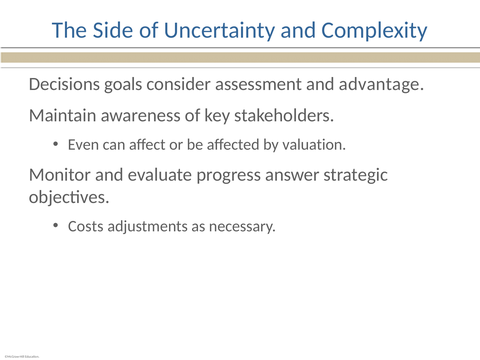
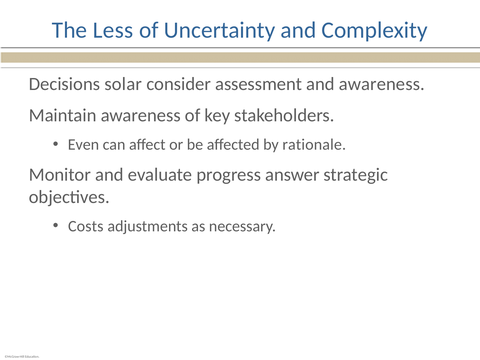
Side: Side -> Less
goals: goals -> solar
and advantage: advantage -> awareness
valuation: valuation -> rationale
